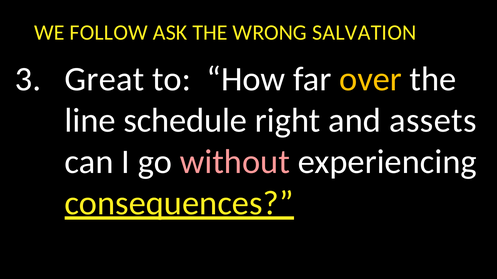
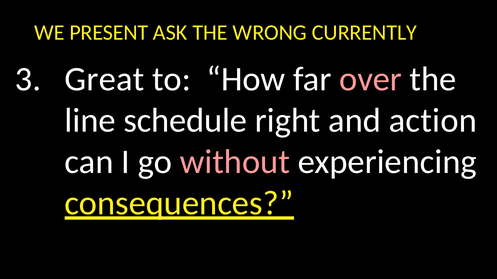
FOLLOW: FOLLOW -> PRESENT
SALVATION: SALVATION -> CURRENTLY
over colour: yellow -> pink
assets: assets -> action
